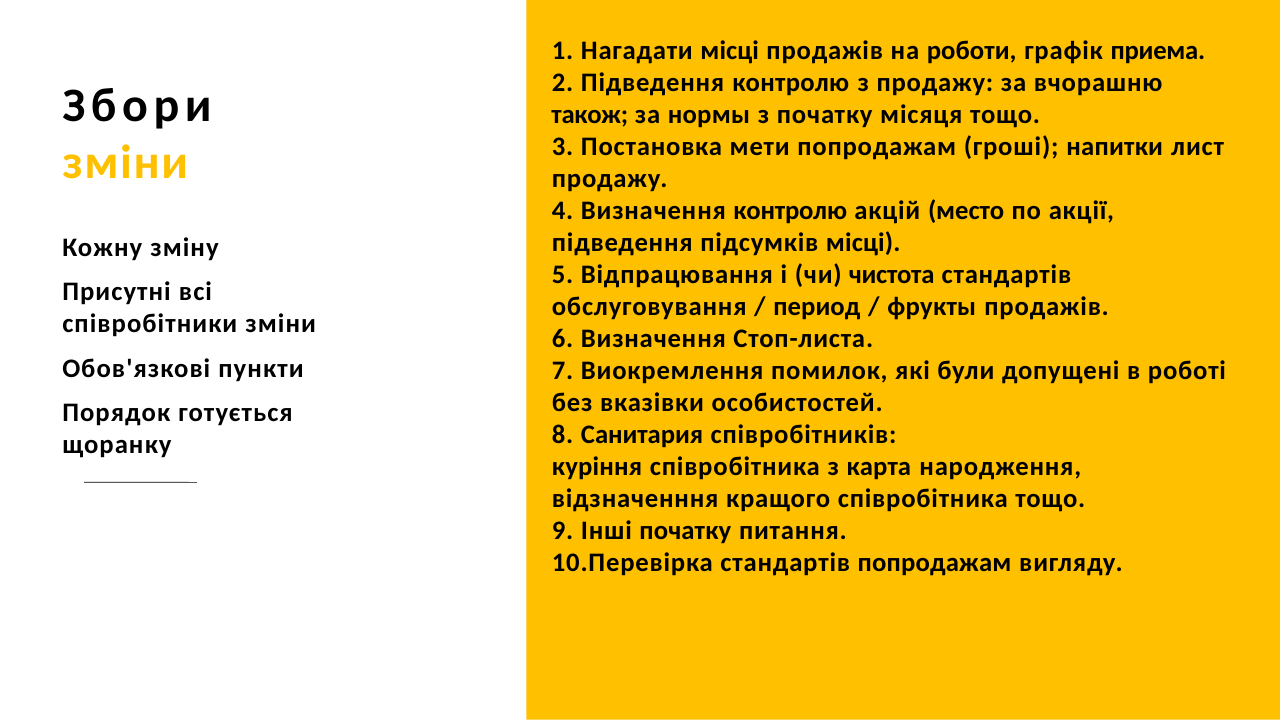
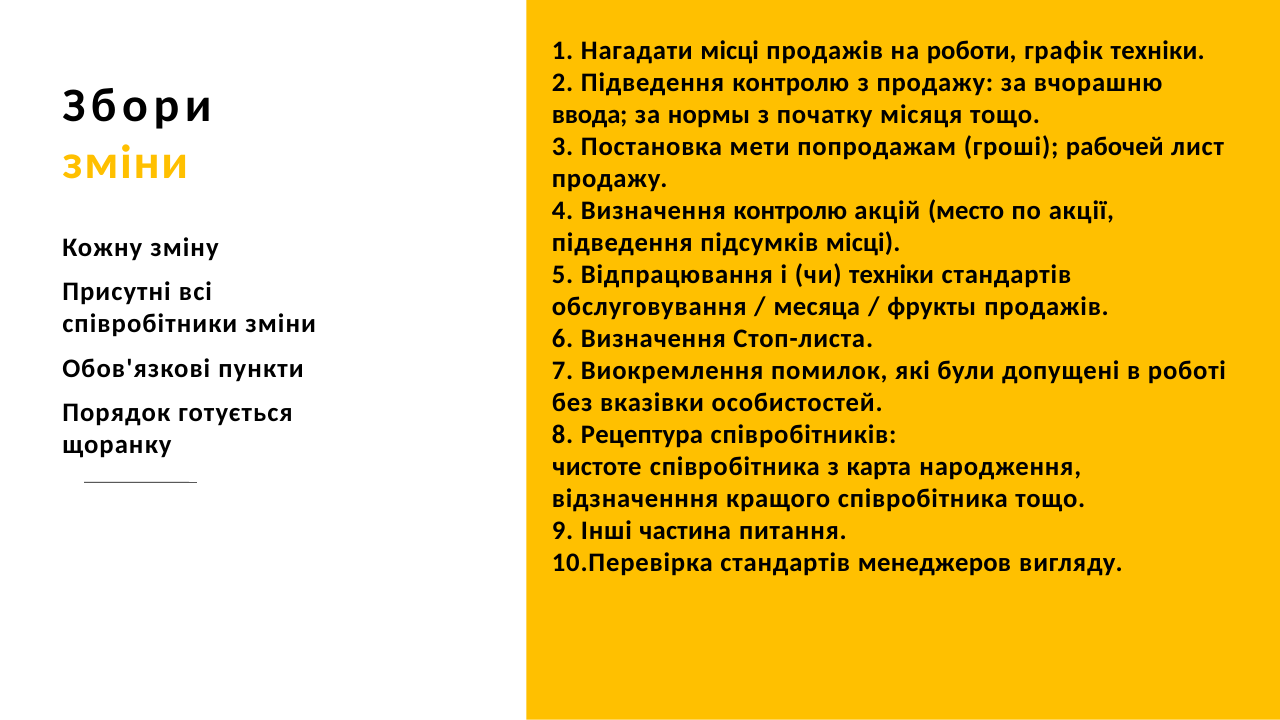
графік приема: приема -> техніки
також: також -> ввода
напитки: напитки -> рабочей
чи чистота: чистота -> техніки
период: период -> месяца
Санитария: Санитария -> Рецептура
куріння: куріння -> чистоте
Інші початку: початку -> частина
стандартів попродажам: попродажам -> менеджеров
